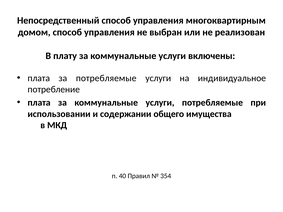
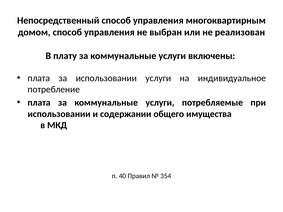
за потребляемые: потребляемые -> использовании
